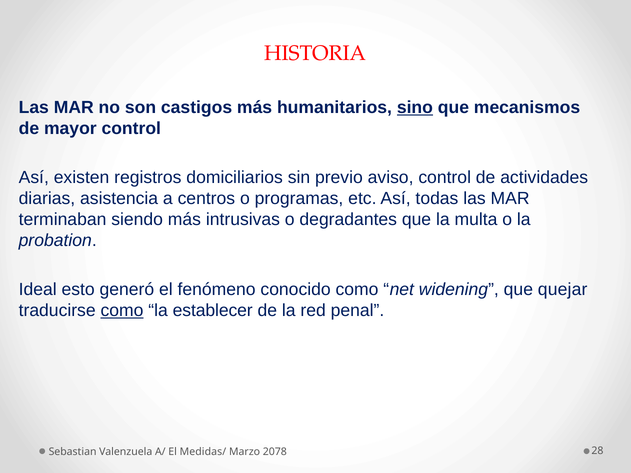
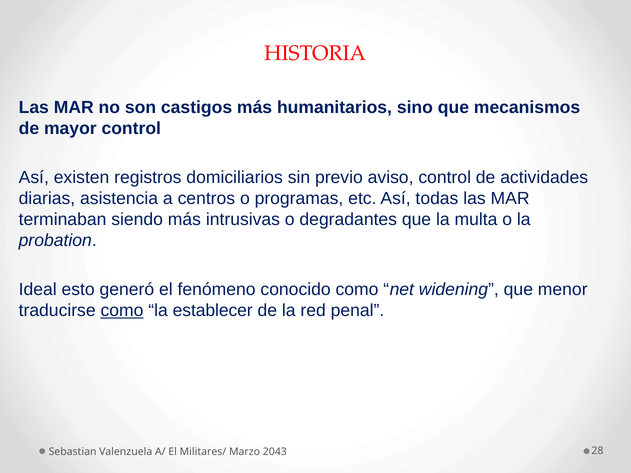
sino underline: present -> none
quejar: quejar -> menor
Medidas/: Medidas/ -> Militares/
2078: 2078 -> 2043
